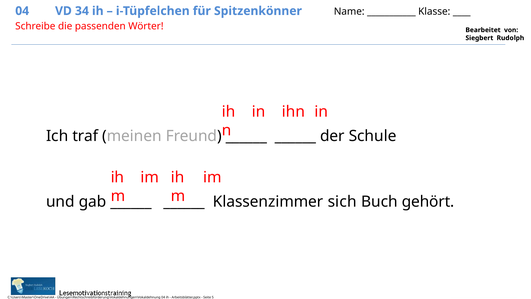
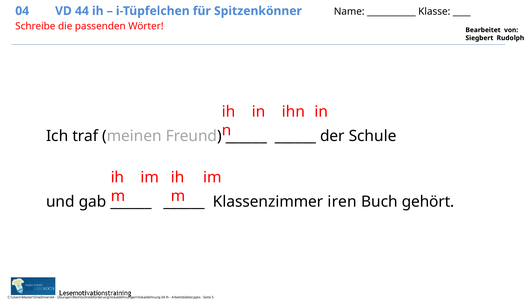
34: 34 -> 44
sich: sich -> iren
